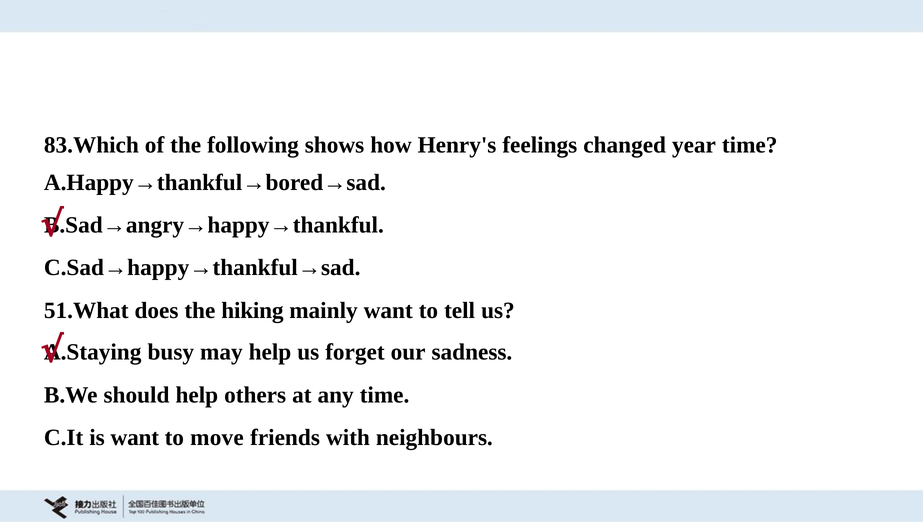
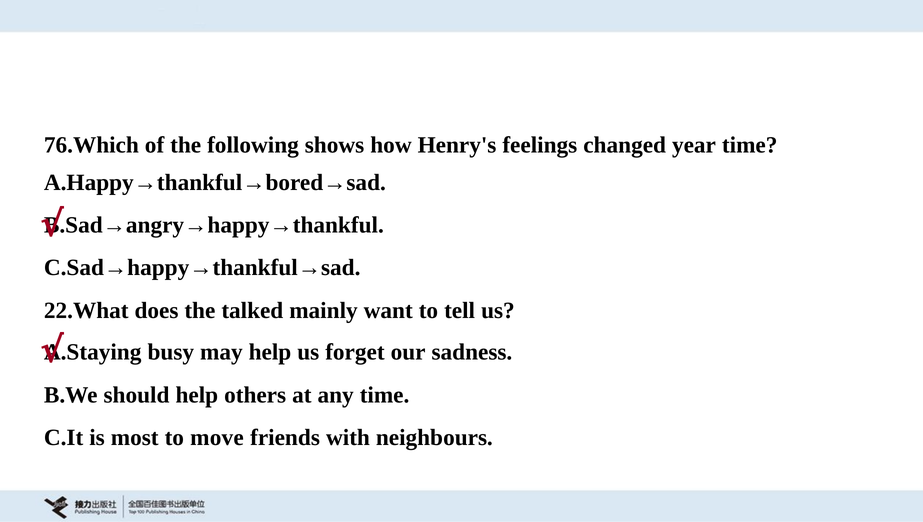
83.Which: 83.Which -> 76.Which
51.What: 51.What -> 22.What
hiking: hiking -> talked
is want: want -> most
